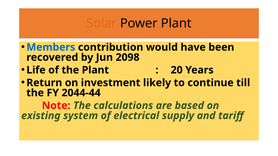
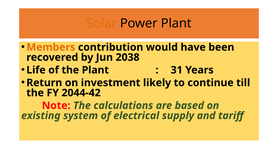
Members colour: blue -> orange
2098: 2098 -> 2038
20: 20 -> 31
2044-44: 2044-44 -> 2044-42
